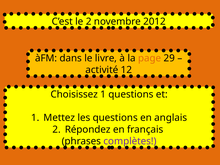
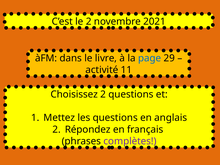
2012: 2012 -> 2021
page colour: orange -> blue
12: 12 -> 11
Choisissez 1: 1 -> 2
